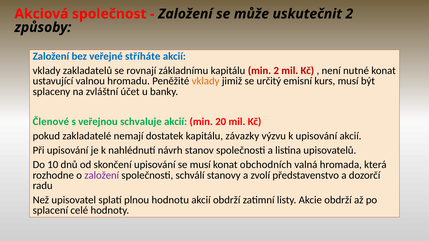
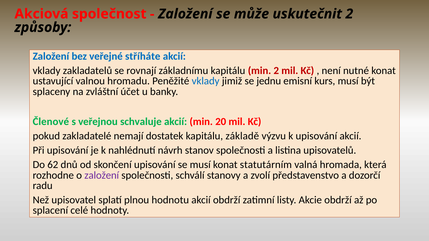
vklady at (206, 81) colour: orange -> blue
určitý: určitý -> jednu
závazky: závazky -> základě
10: 10 -> 62
obchodních: obchodních -> statutárním
